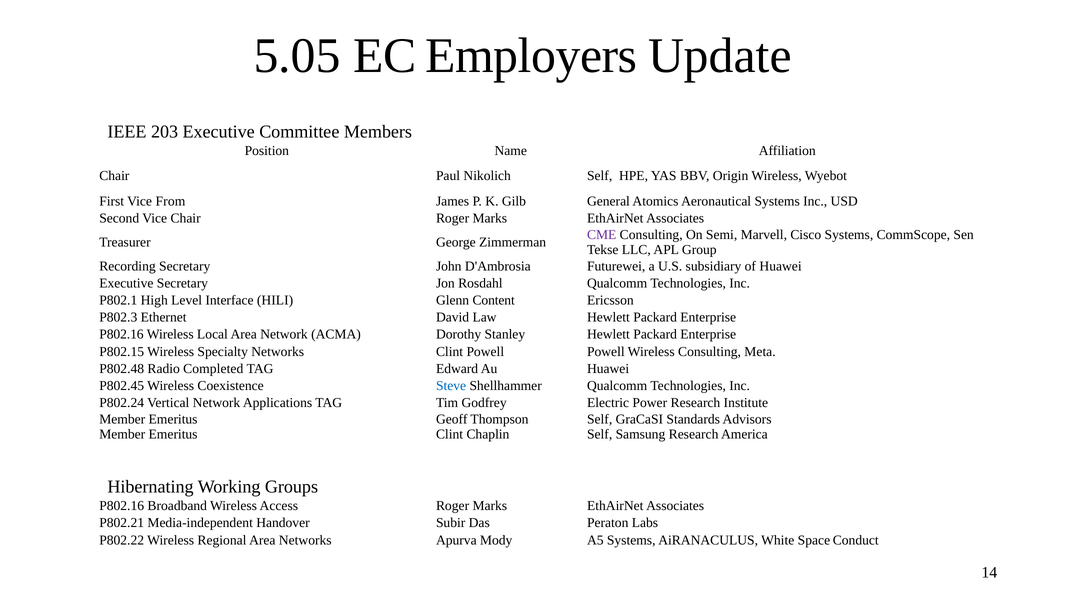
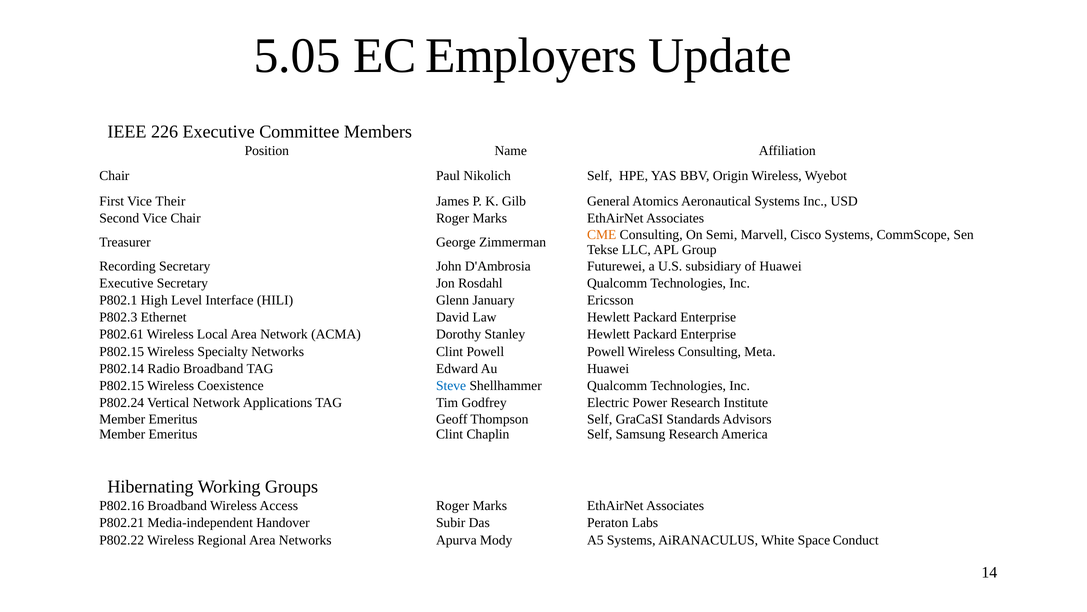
203: 203 -> 226
From: From -> Their
CME colour: purple -> orange
Content: Content -> January
P802.16 at (121, 334): P802.16 -> P802.61
P802.48: P802.48 -> P802.14
Radio Completed: Completed -> Broadband
P802.45 at (122, 385): P802.45 -> P802.15
